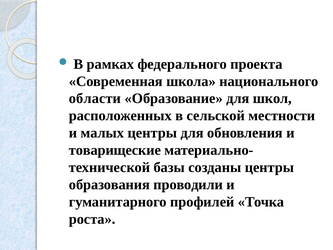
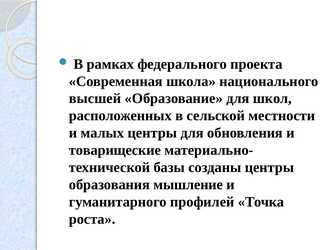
области: области -> высшей
проводили: проводили -> мышление
